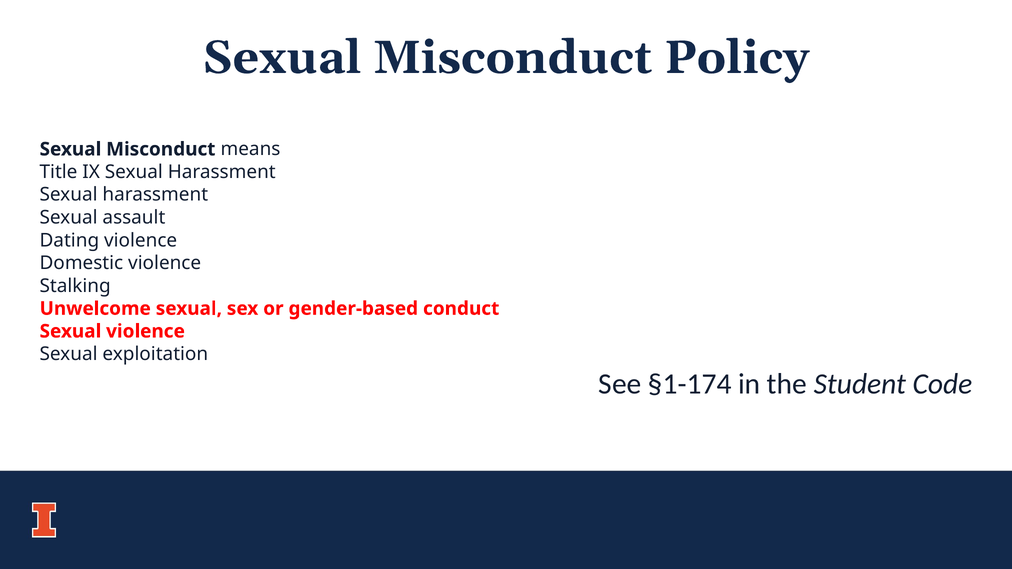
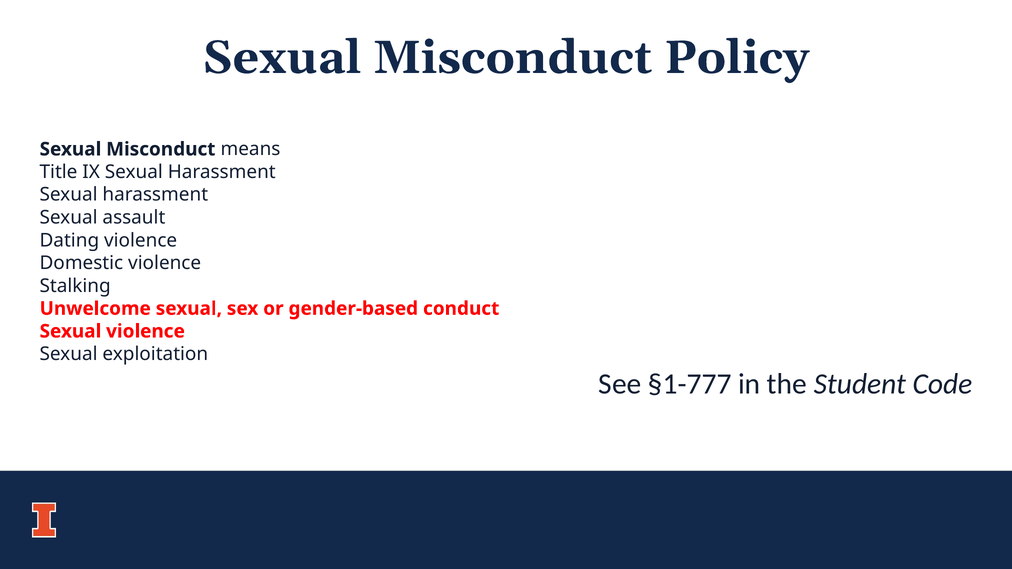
§1-174: §1-174 -> §1-777
